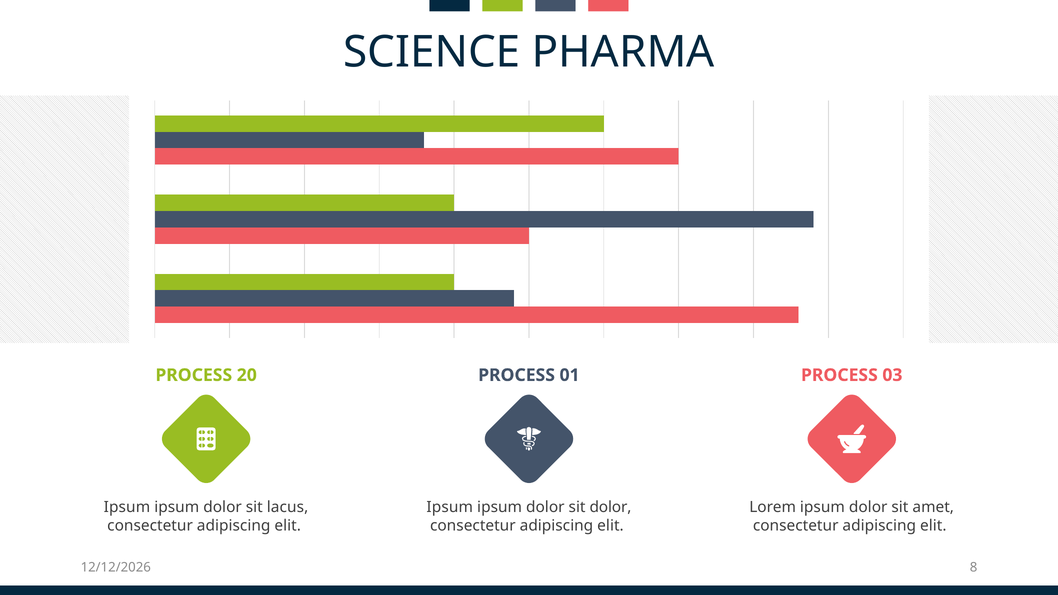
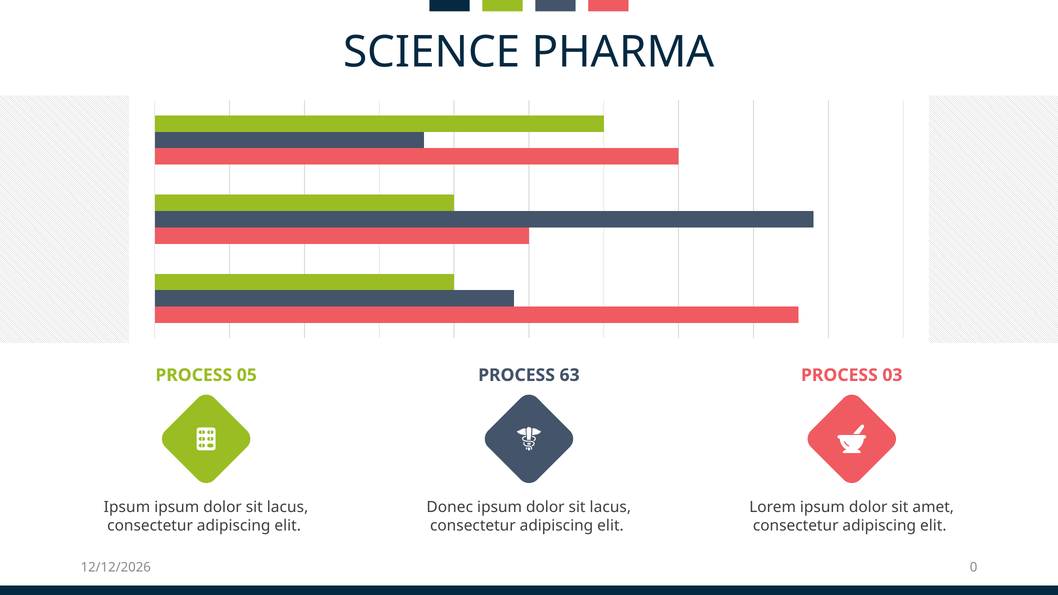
20: 20 -> 05
01: 01 -> 63
Ipsum at (450, 507): Ipsum -> Donec
dolor at (610, 507): dolor -> lacus
8: 8 -> 0
